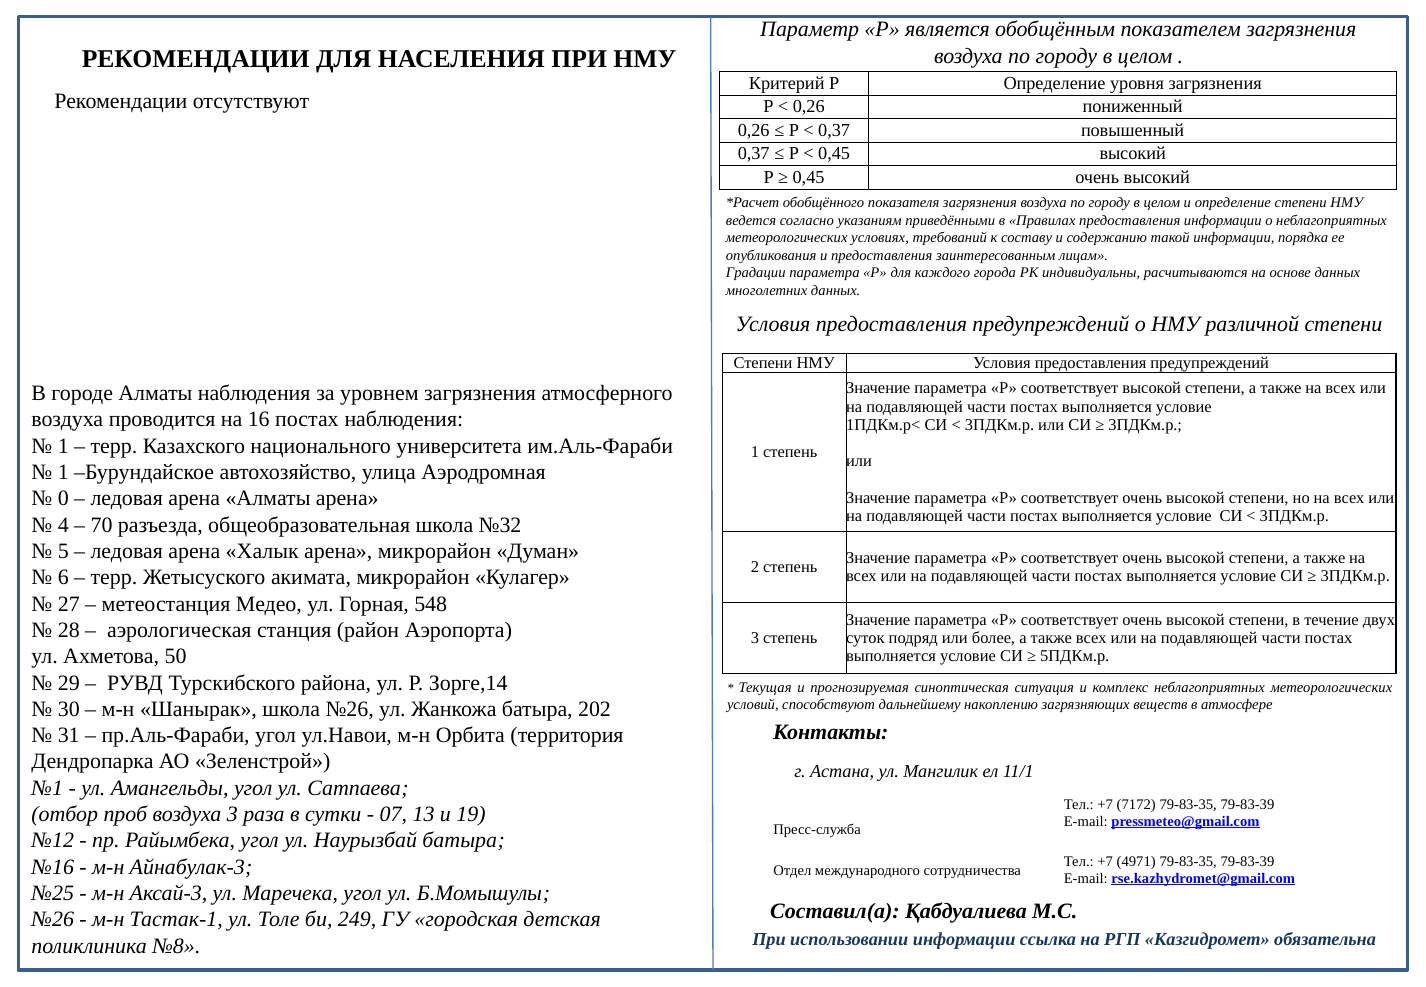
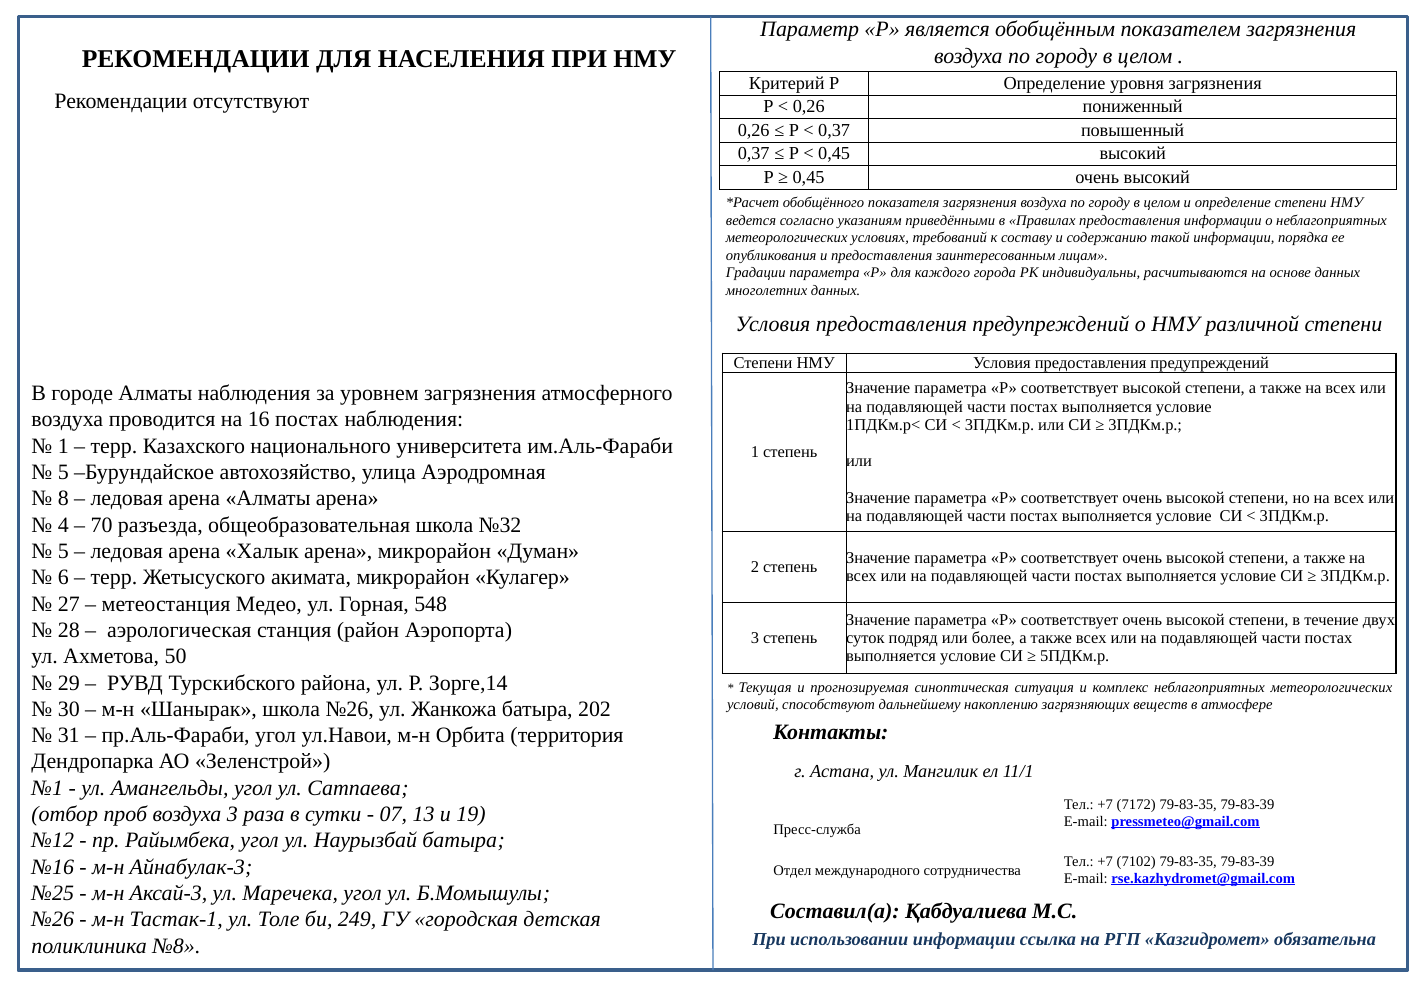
1 at (63, 472): 1 -> 5
0: 0 -> 8
4971: 4971 -> 7102
